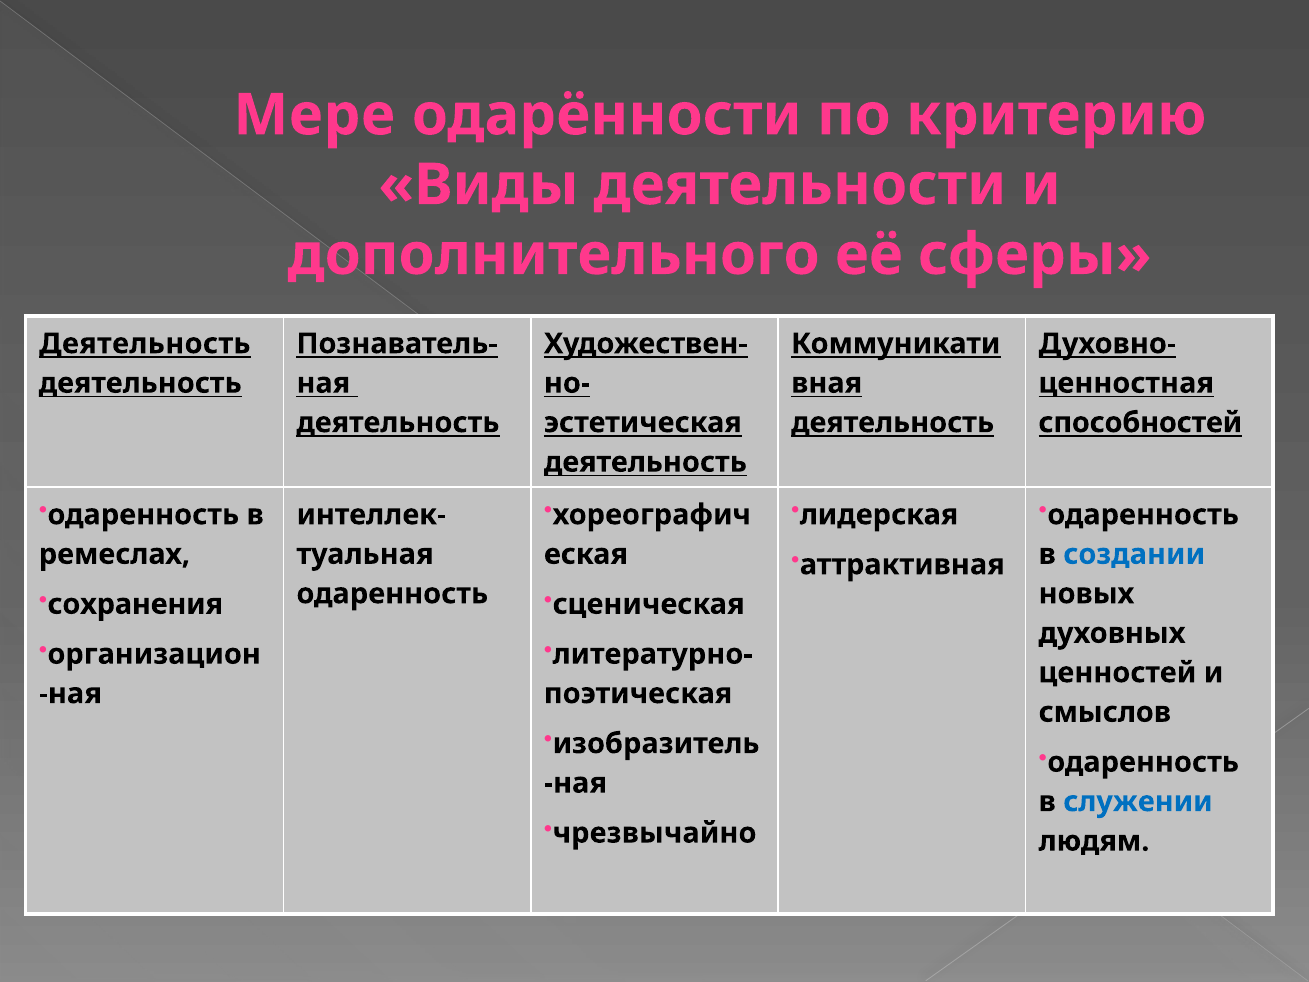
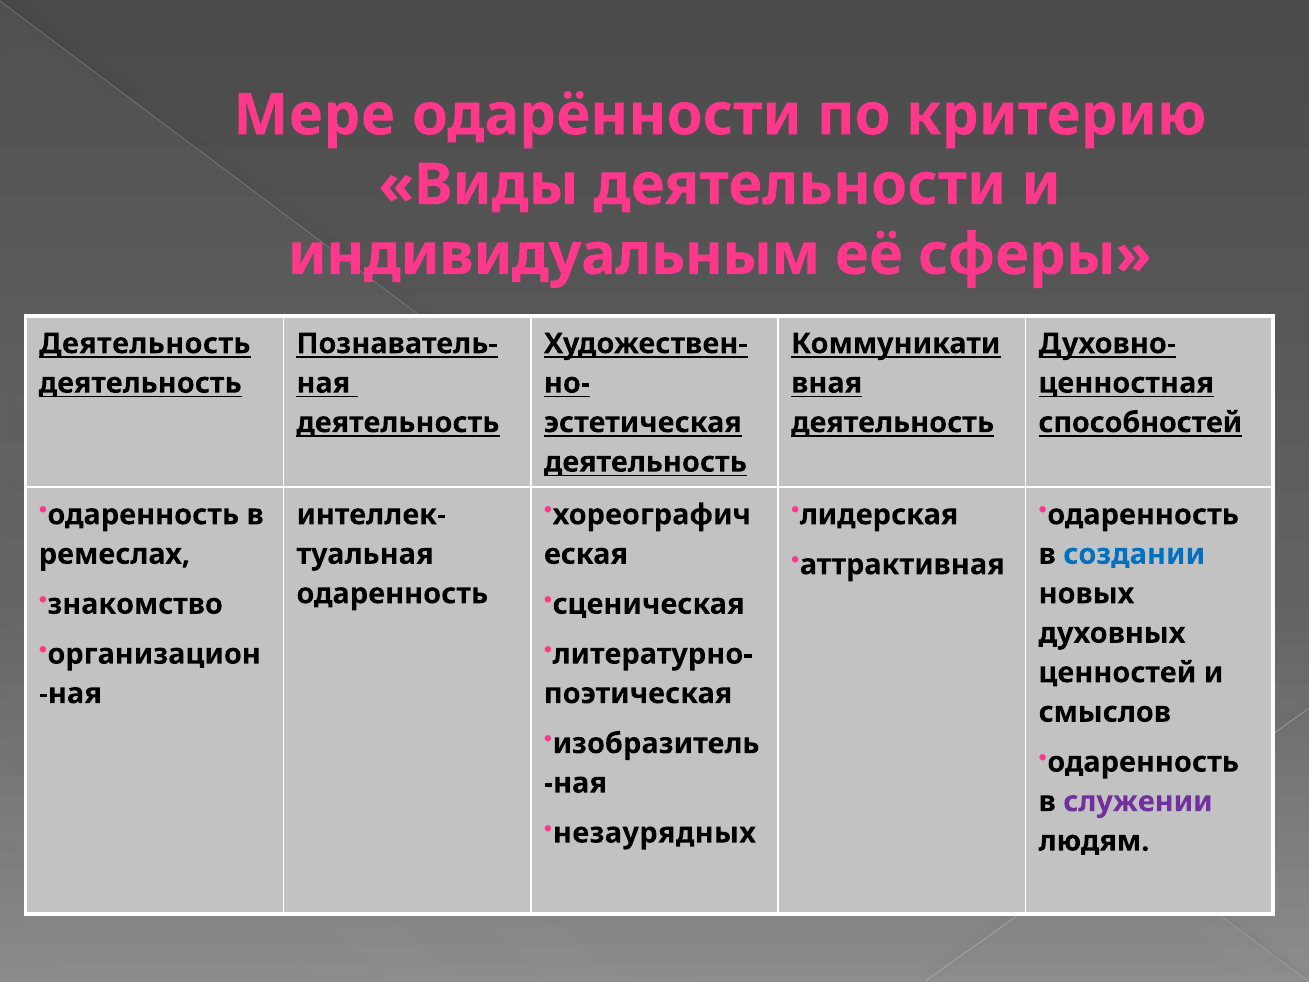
дополнительного: дополнительного -> индивидуальным
сохранения: сохранения -> знакомство
служении colour: blue -> purple
чрезвычайно: чрезвычайно -> незаурядных
